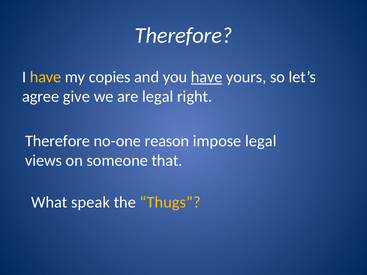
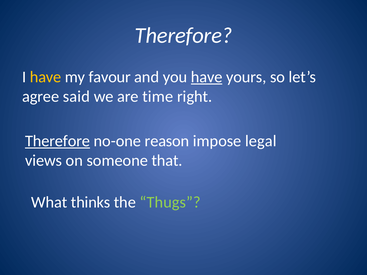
copies: copies -> favour
give: give -> said
are legal: legal -> time
Therefore at (58, 141) underline: none -> present
speak: speak -> thinks
Thugs colour: yellow -> light green
